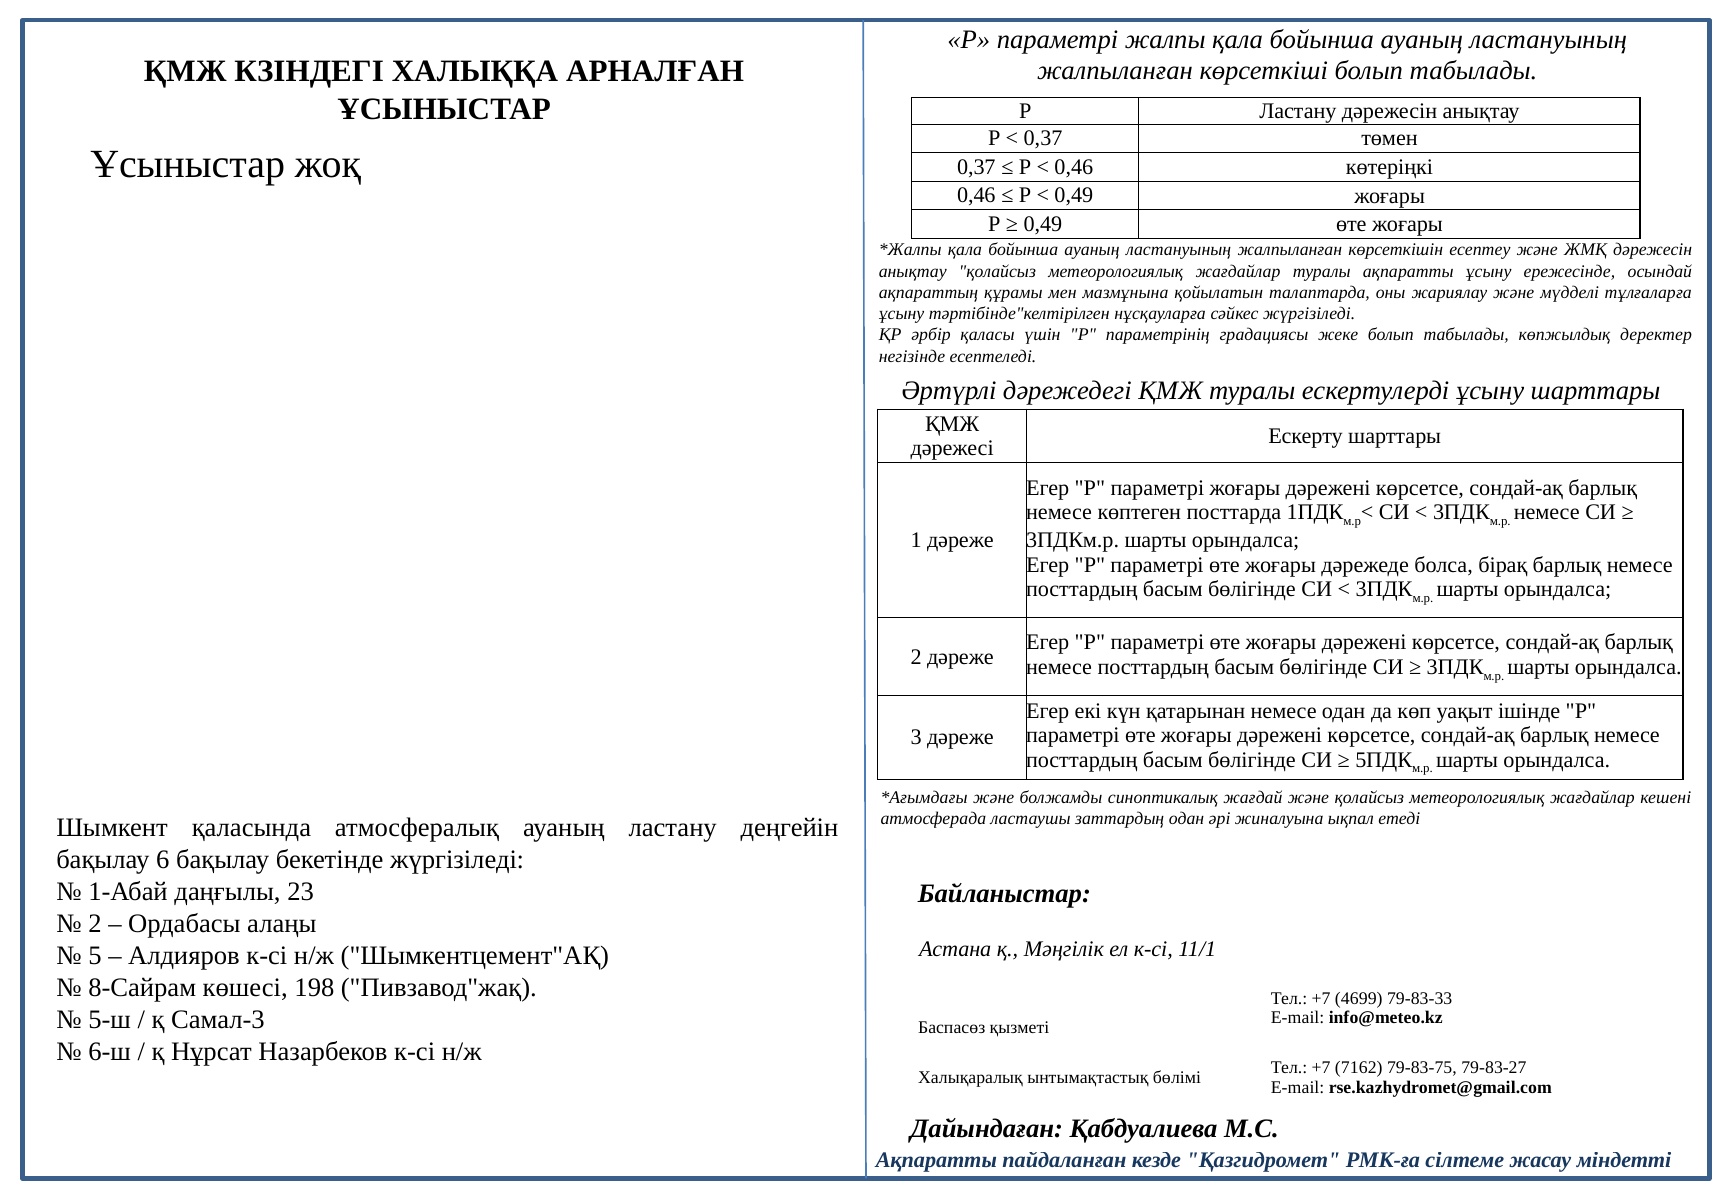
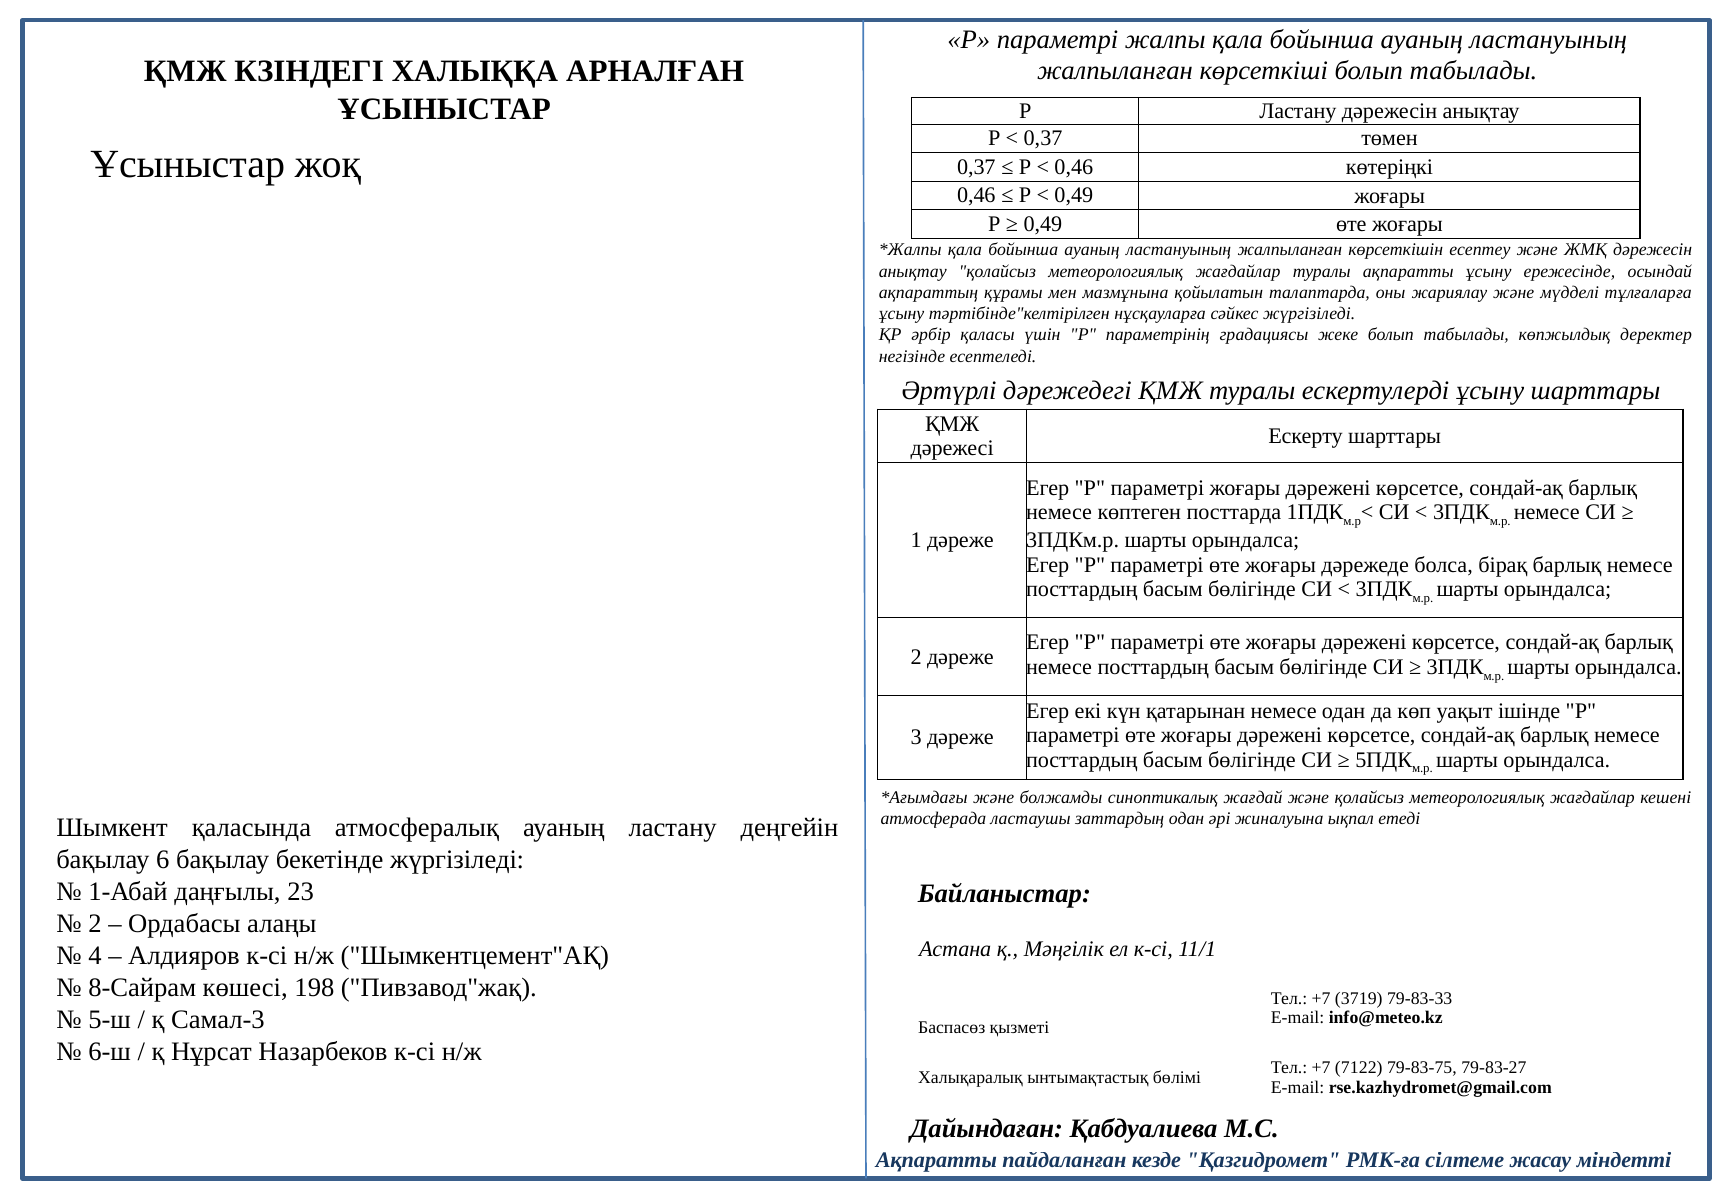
5: 5 -> 4
4699: 4699 -> 3719
7162: 7162 -> 7122
